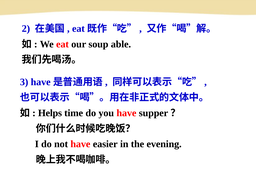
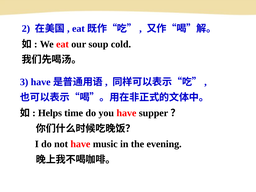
able: able -> cold
easier: easier -> music
